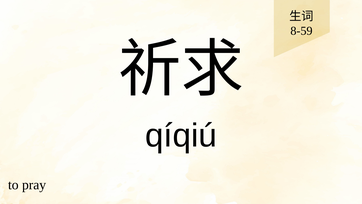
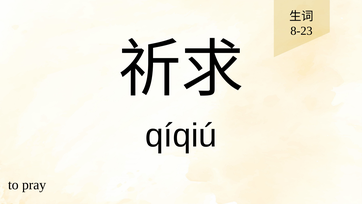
8-59: 8-59 -> 8-23
